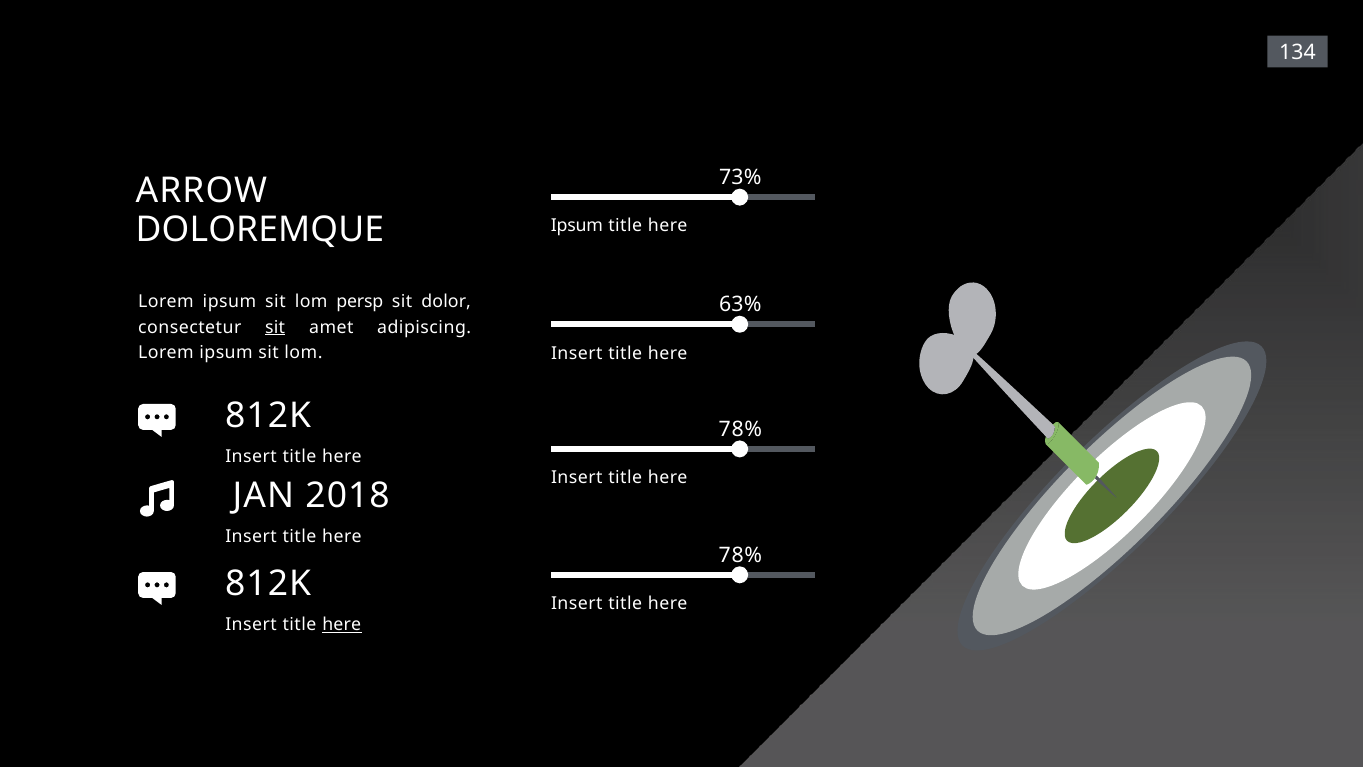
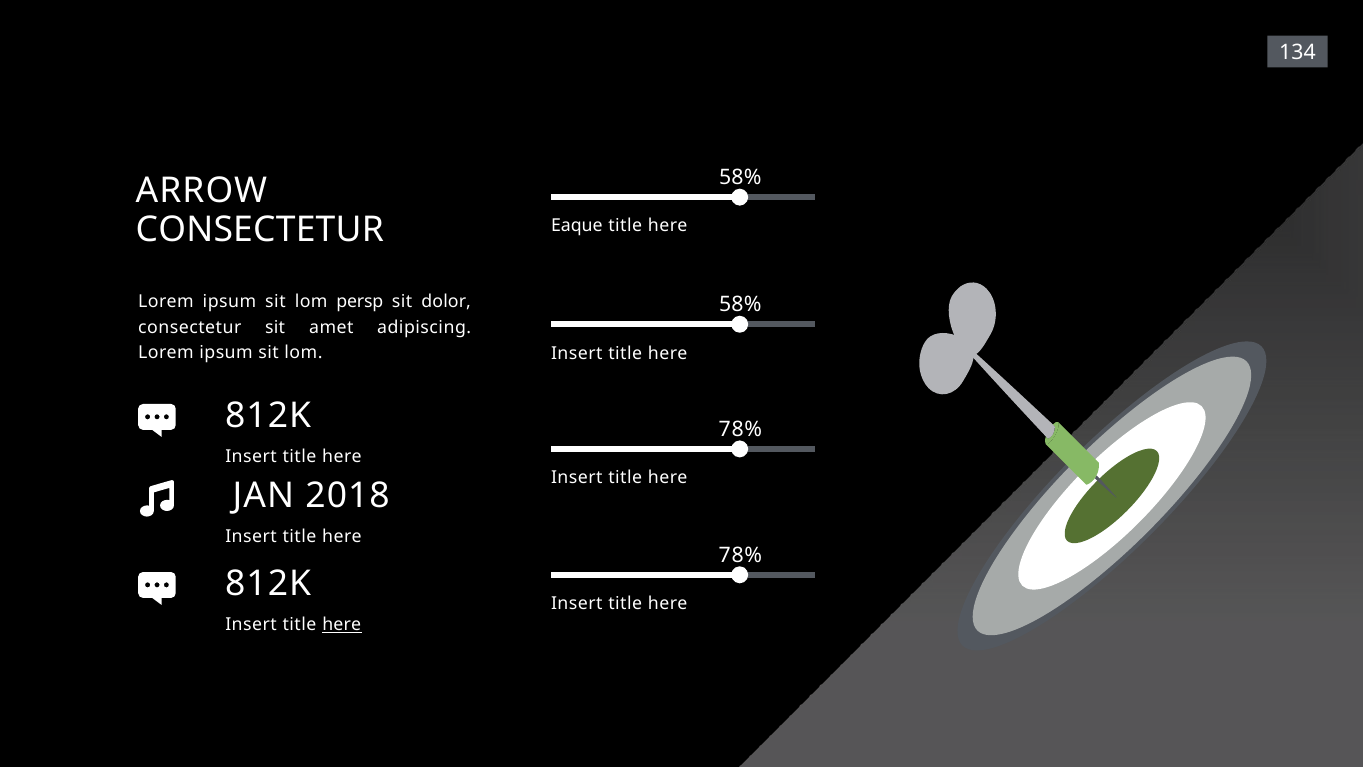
73% at (740, 177): 73% -> 58%
DOLOREMQUE at (260, 229): DOLOREMQUE -> CONSECTETUR
Ipsum at (577, 226): Ipsum -> Eaque
63% at (740, 304): 63% -> 58%
sit at (275, 327) underline: present -> none
